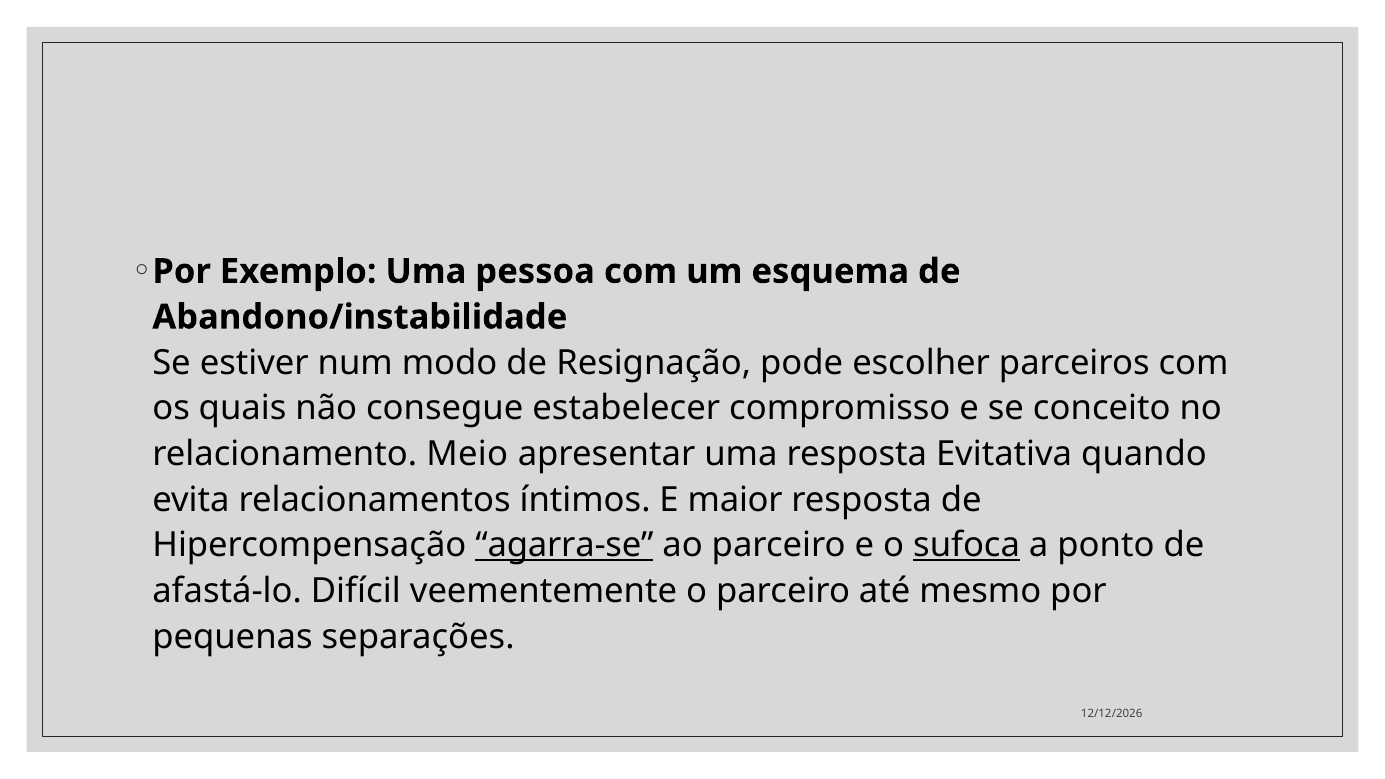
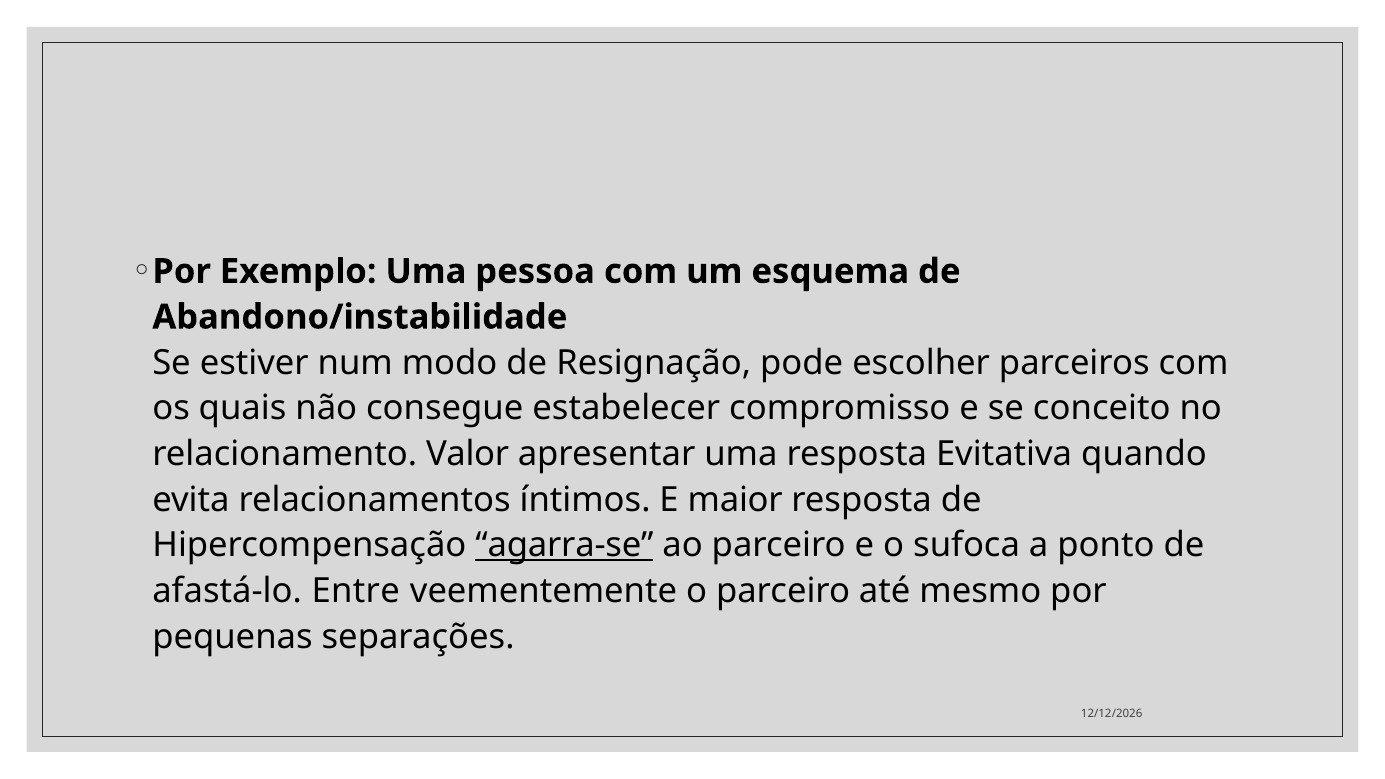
Meio: Meio -> Valor
sufoca underline: present -> none
Difícil: Difícil -> Entre
